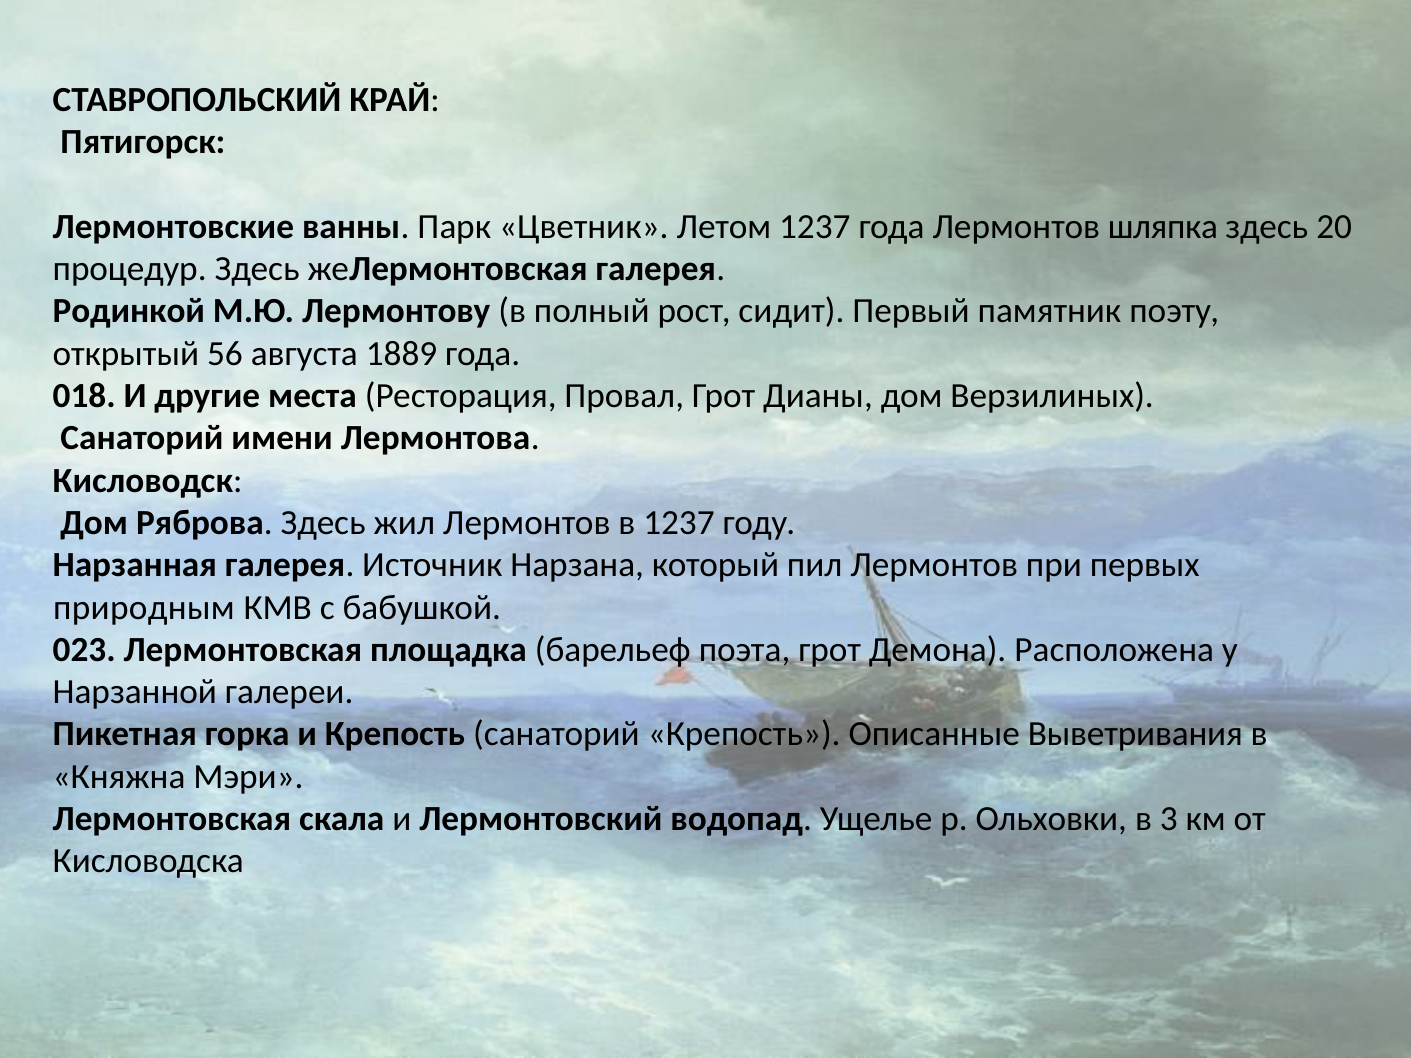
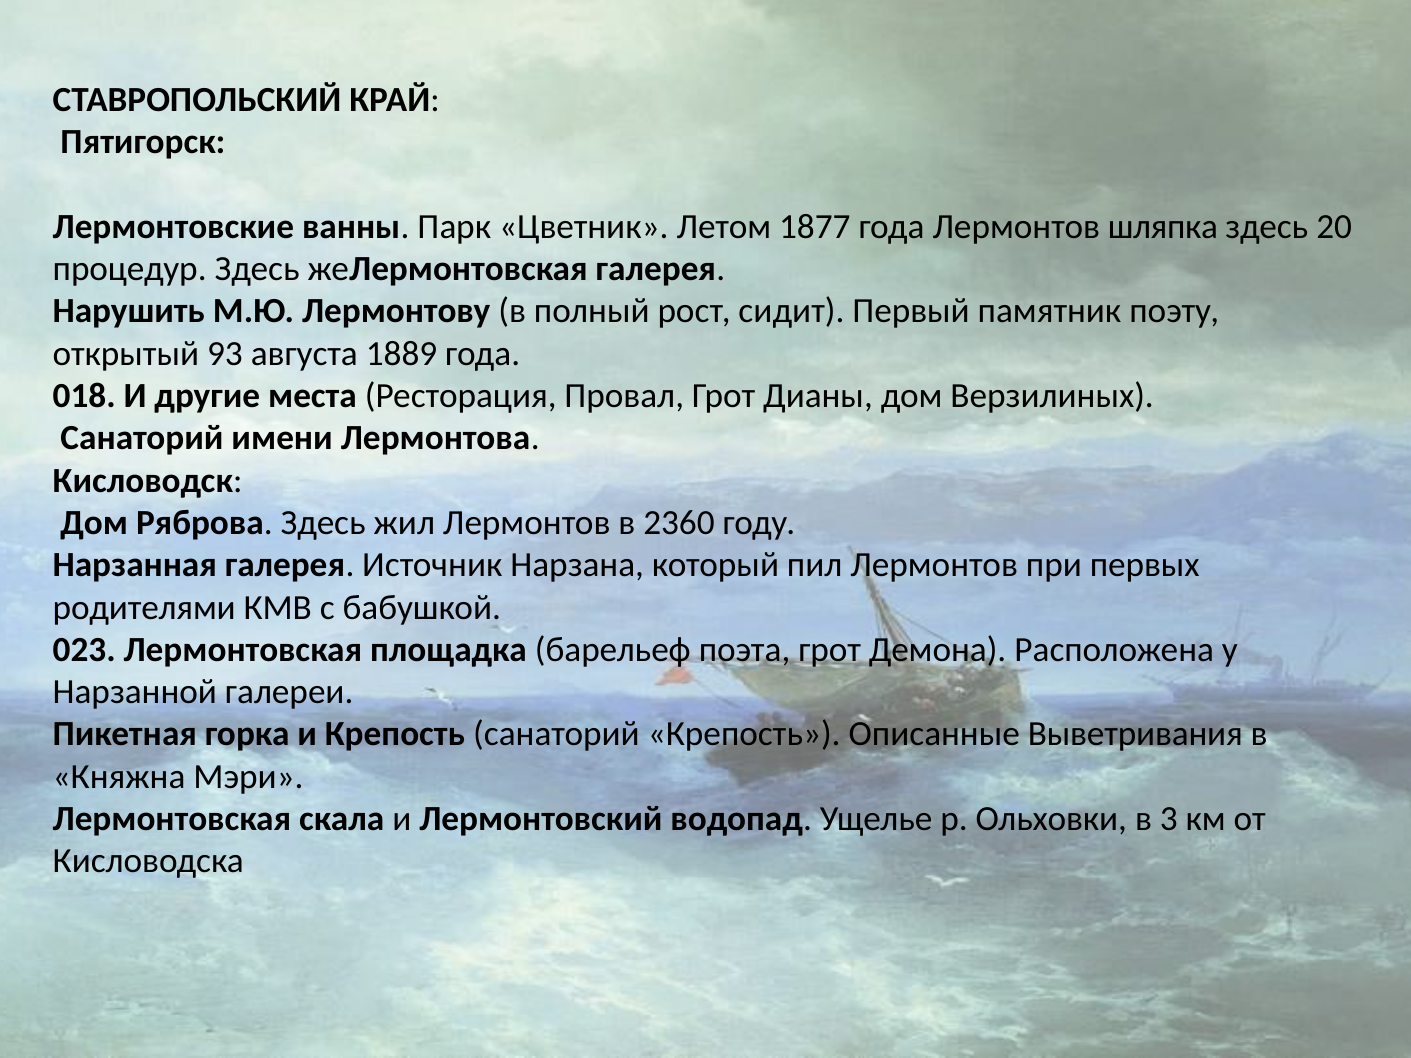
Летом 1237: 1237 -> 1877
Родинкой: Родинкой -> Нарушить
56: 56 -> 93
в 1237: 1237 -> 2360
природным: природным -> родителями
